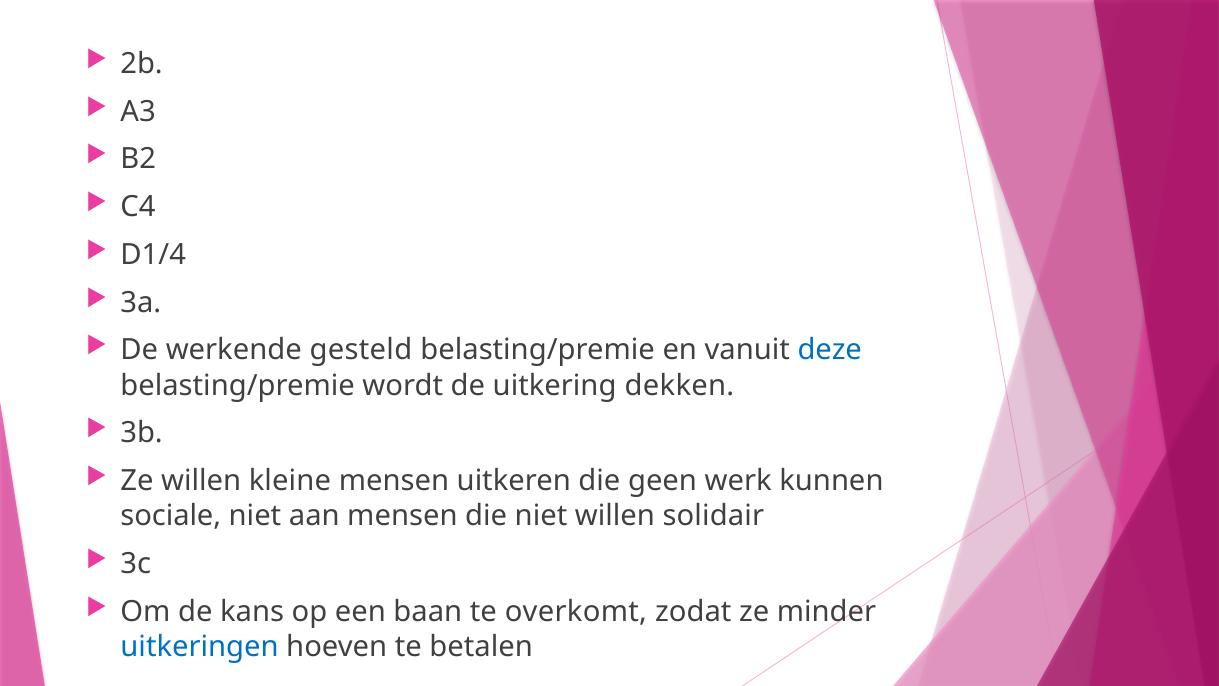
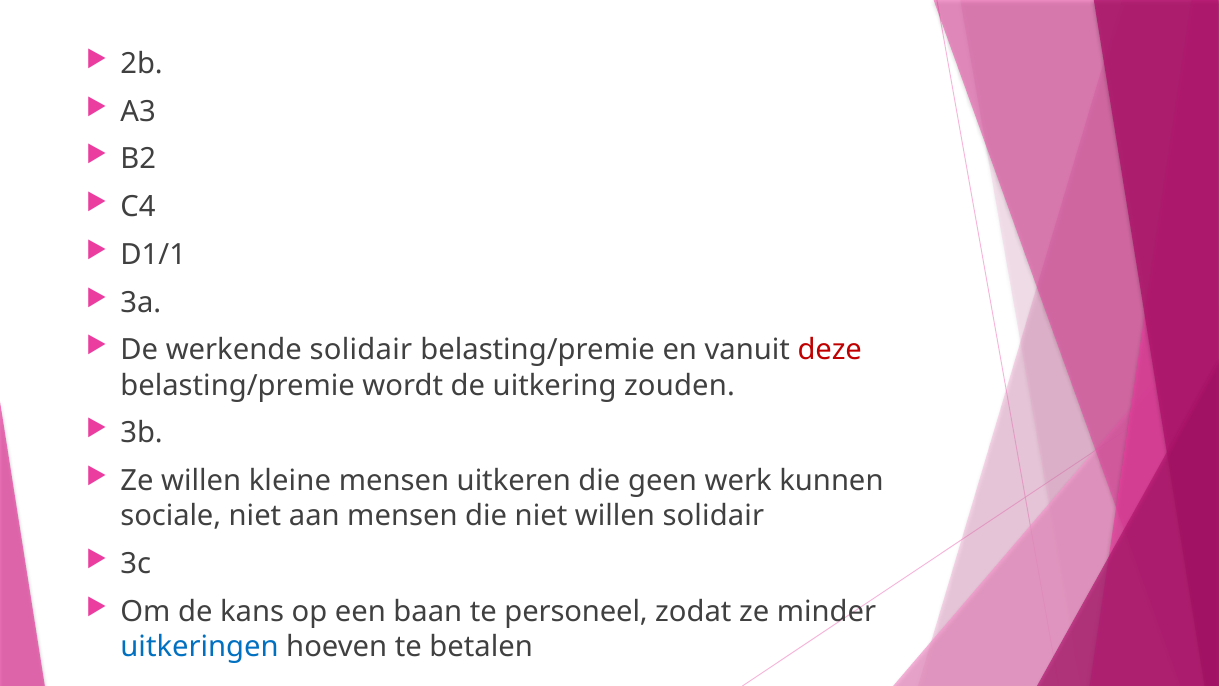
D1/4: D1/4 -> D1/1
werkende gesteld: gesteld -> solidair
deze colour: blue -> red
dekken: dekken -> zouden
overkomt: overkomt -> personeel
